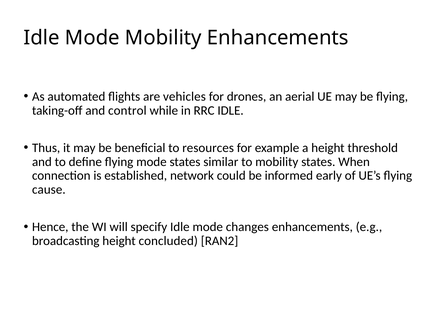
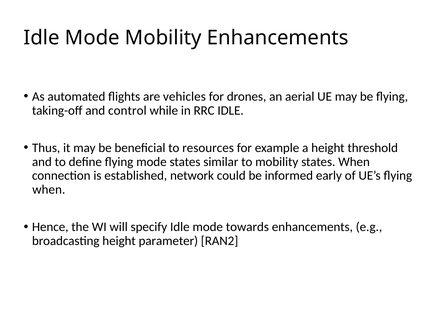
cause at (49, 190): cause -> when
changes: changes -> towards
concluded: concluded -> parameter
